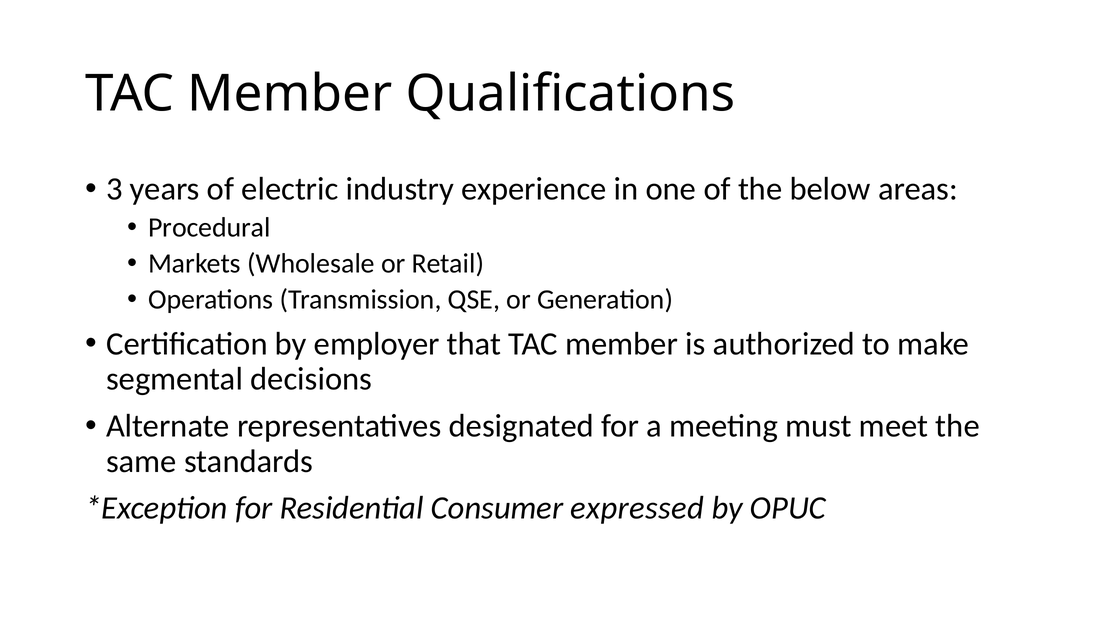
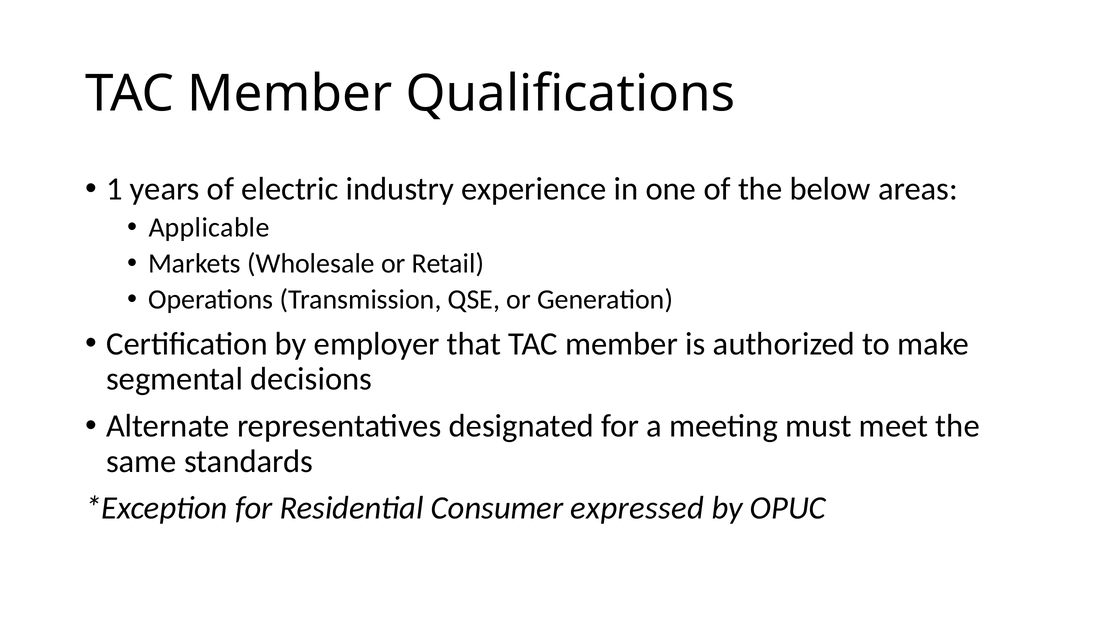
3: 3 -> 1
Procedural: Procedural -> Applicable
